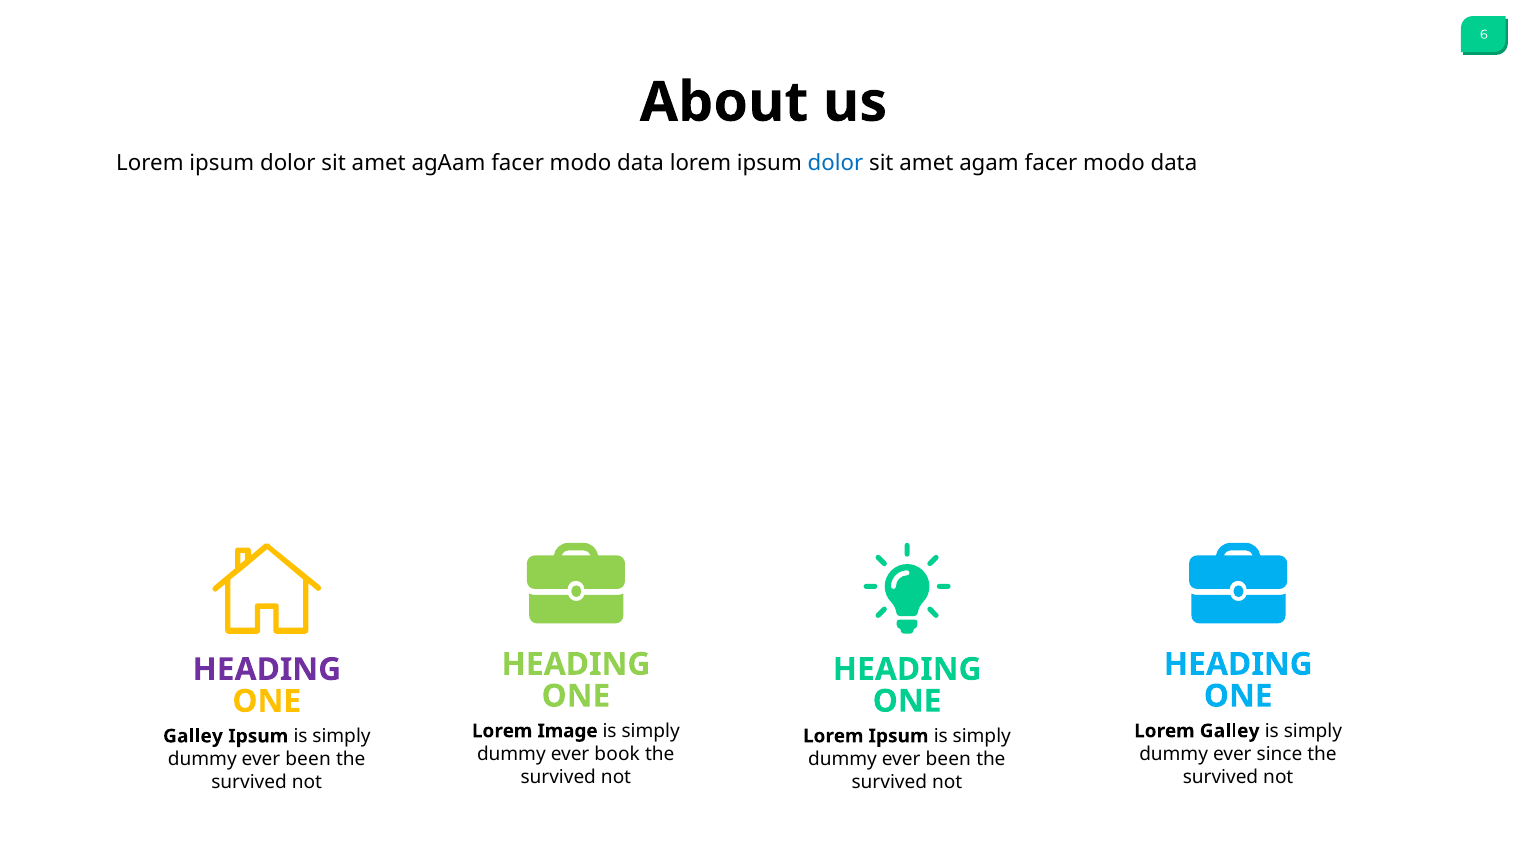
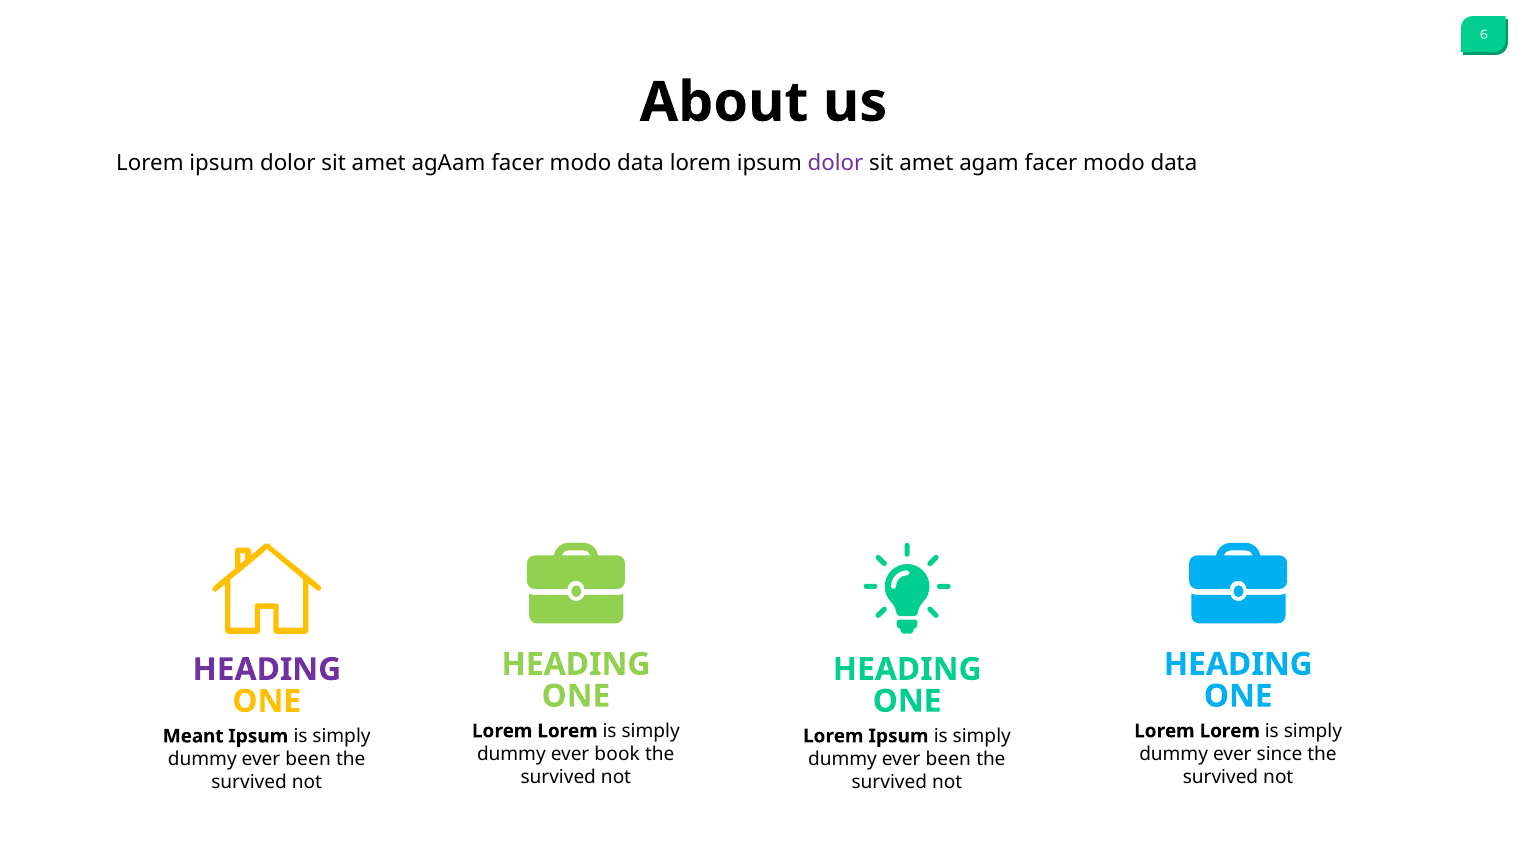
dolor at (835, 163) colour: blue -> purple
Image at (568, 731): Image -> Lorem
Galley at (1230, 731): Galley -> Lorem
Galley at (193, 736): Galley -> Meant
